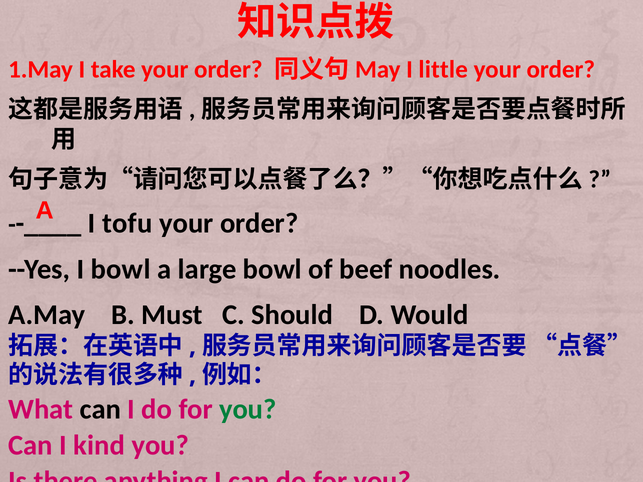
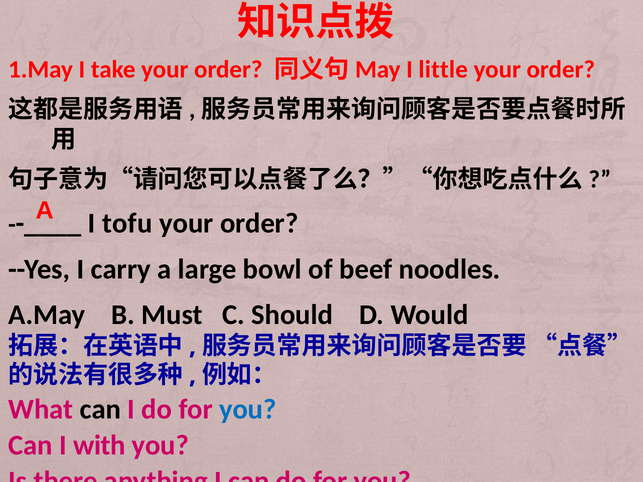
I bowl: bowl -> carry
you at (248, 409) colour: green -> blue
kind: kind -> with
